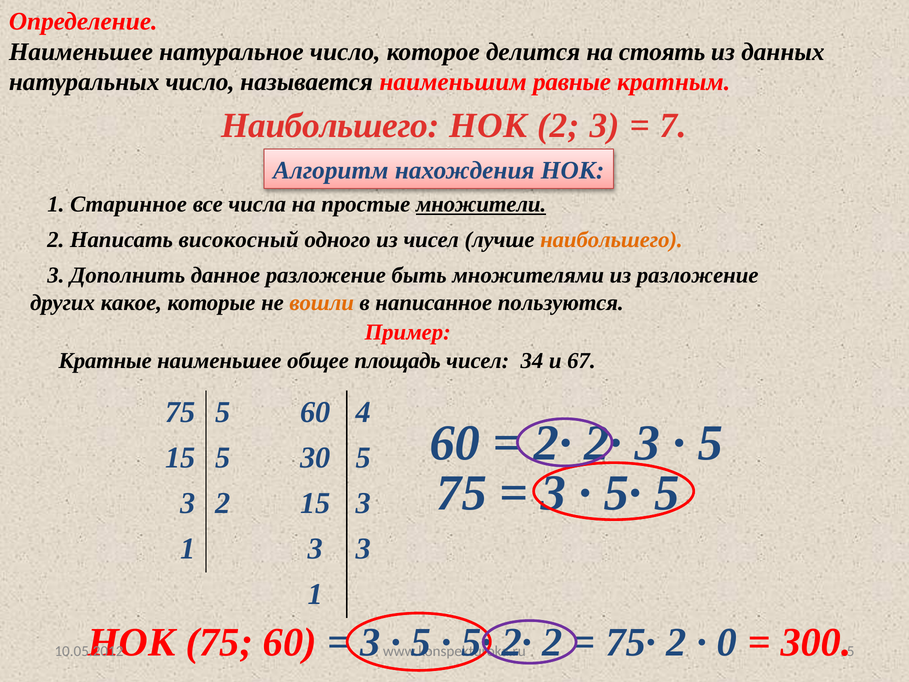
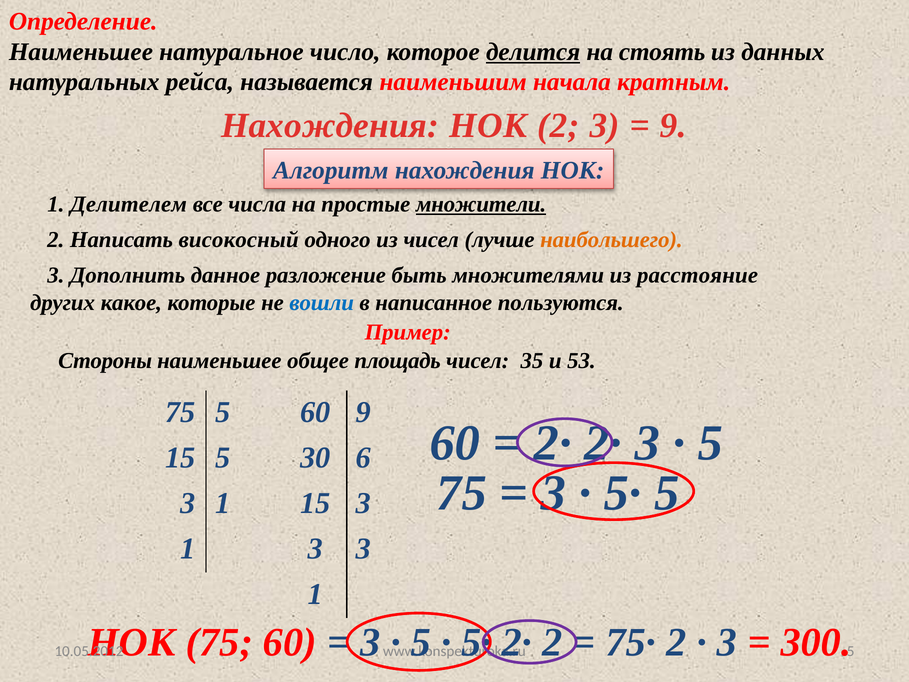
делится underline: none -> present
натуральных число: число -> рейса
равные: равные -> начала
Наибольшего at (330, 126): Наибольшего -> Нахождения
7 at (673, 126): 7 -> 9
Старинное: Старинное -> Делителем
из разложение: разложение -> расстояние
вошли colour: orange -> blue
Кратные: Кратные -> Стороны
34: 34 -> 35
67: 67 -> 53
60 4: 4 -> 9
30 5: 5 -> 6
2 at (223, 503): 2 -> 1
0 at (727, 642): 0 -> 3
